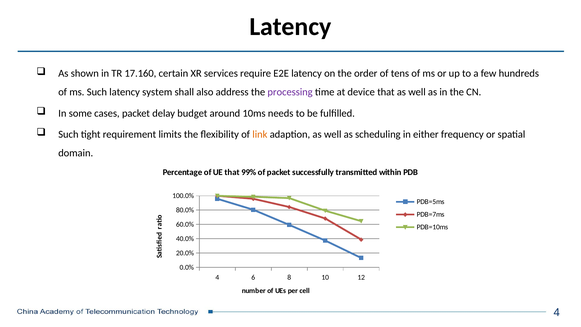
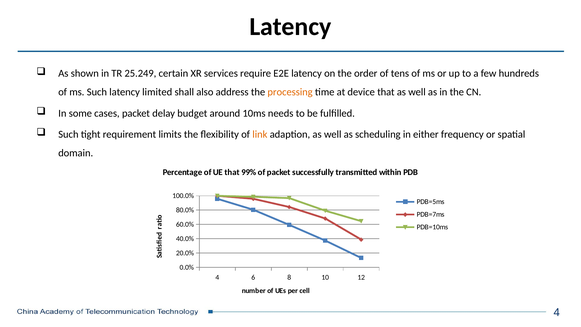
17.160: 17.160 -> 25.249
system: system -> limited
processing colour: purple -> orange
